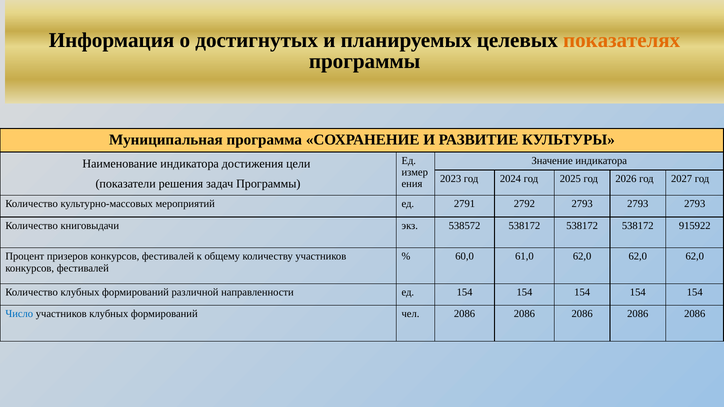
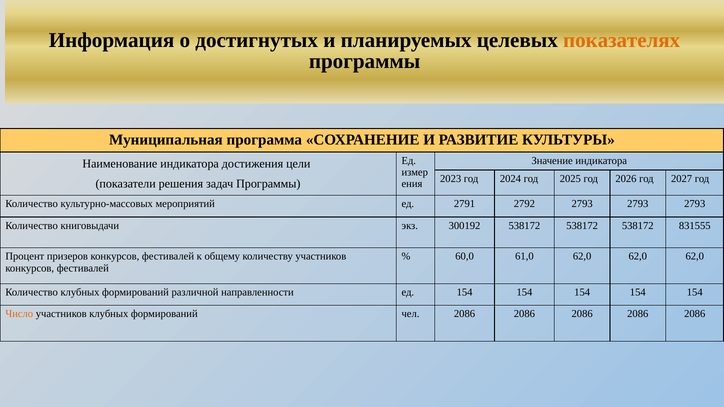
538572: 538572 -> 300192
915922: 915922 -> 831555
Число colour: blue -> orange
